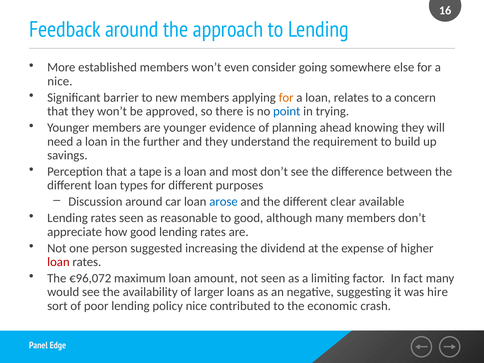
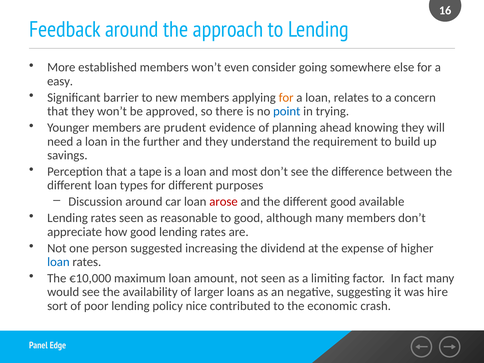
nice at (60, 81): nice -> easy
are younger: younger -> prudent
arose colour: blue -> red
different clear: clear -> good
loan at (58, 262) colour: red -> blue
€96,072: €96,072 -> €10,000
